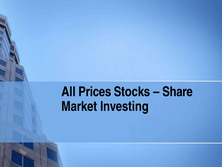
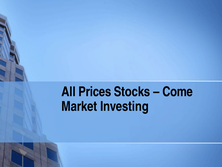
Share: Share -> Come
